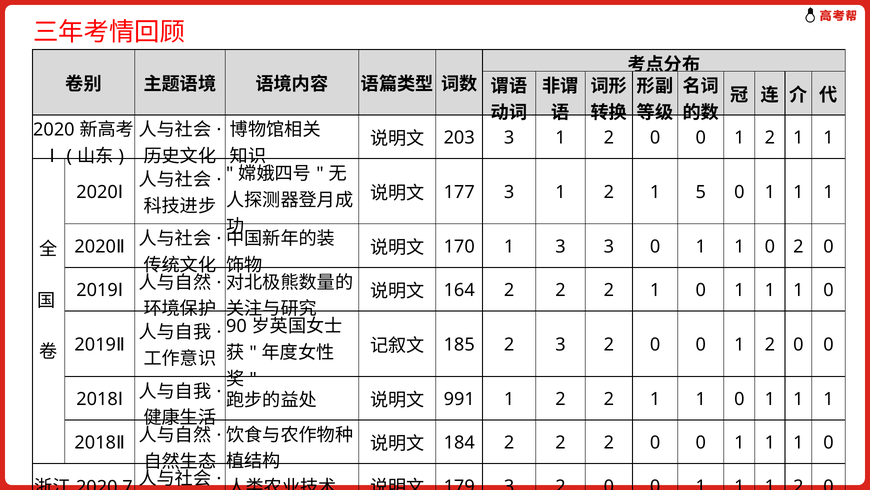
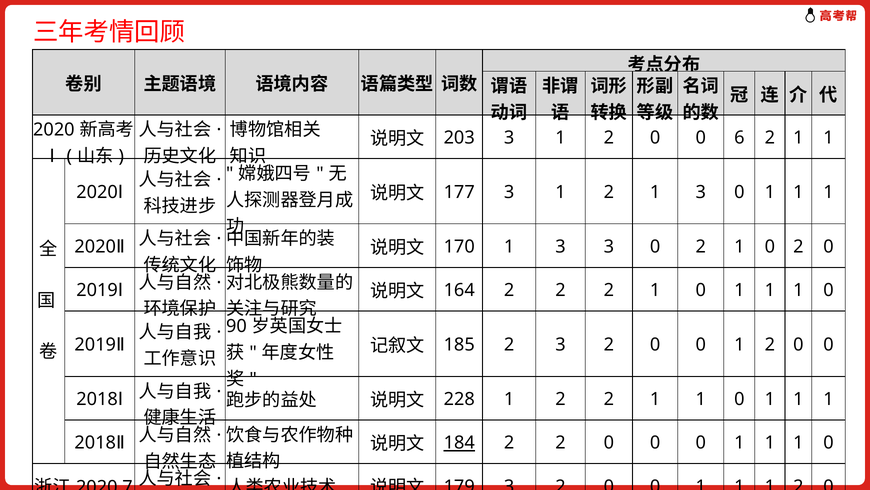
1 at (739, 138): 1 -> 6
2 1 5: 5 -> 3
3 0 1: 1 -> 2
991: 991 -> 228
184 underline: none -> present
2 at (609, 442): 2 -> 0
